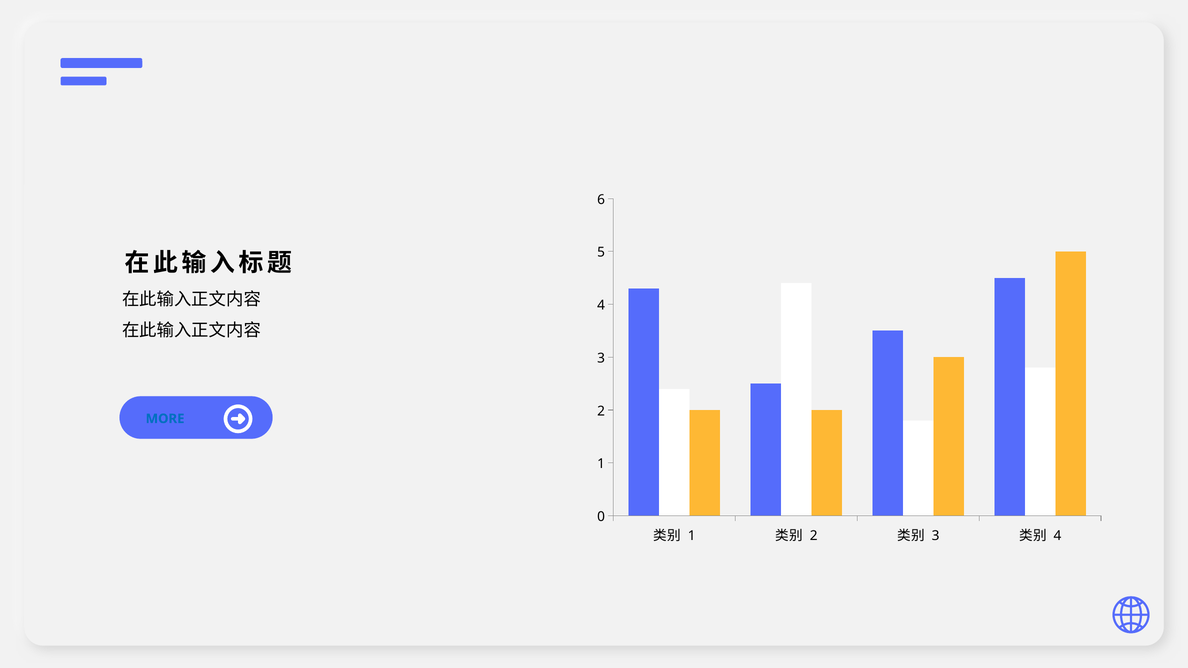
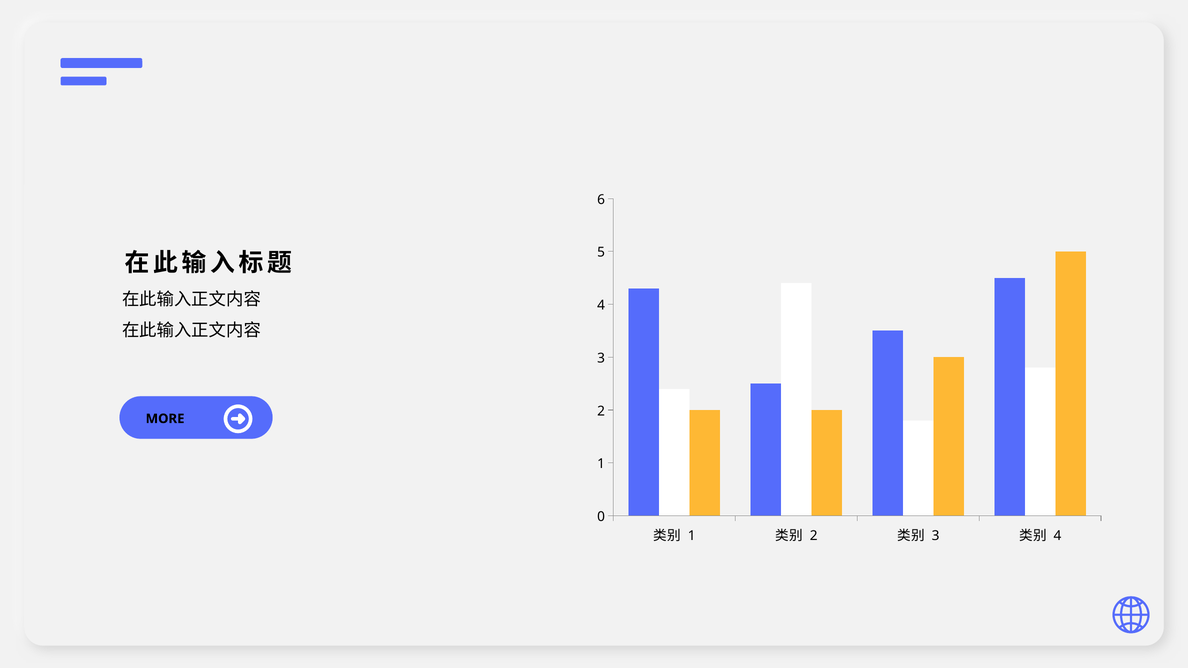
MORE colour: blue -> black
